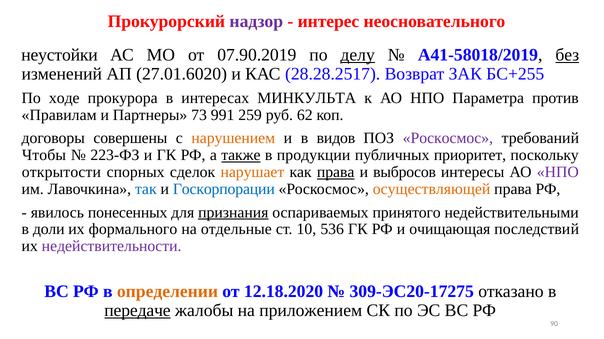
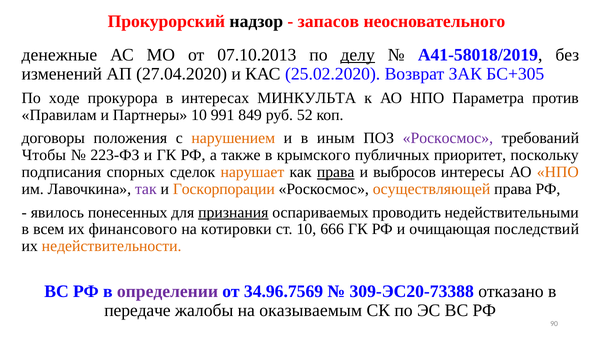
надзор colour: purple -> black
интерес: интерес -> запасов
неустойки: неустойки -> денежные
07.90.2019: 07.90.2019 -> 07.10.2013
без underline: present -> none
27.01.6020: 27.01.6020 -> 27.04.2020
28.28.2517: 28.28.2517 -> 25.02.2020
БС+255: БС+255 -> БС+305
Партнеры 73: 73 -> 10
259: 259 -> 849
62: 62 -> 52
совершены: совершены -> положения
видов: видов -> иным
также underline: present -> none
продукции: продукции -> крымского
открытости: открытости -> подписания
НПО at (558, 173) colour: purple -> orange
так colour: blue -> purple
Госкорпорации colour: blue -> orange
принятого: принятого -> проводить
доли: доли -> всем
формального: формального -> финансового
отдельные: отдельные -> котировки
536: 536 -> 666
недействительности colour: purple -> orange
определении colour: orange -> purple
12.18.2020: 12.18.2020 -> 34.96.7569
309-ЭС20-17275: 309-ЭС20-17275 -> 309-ЭС20-73388
передаче underline: present -> none
приложением: приложением -> оказываемым
